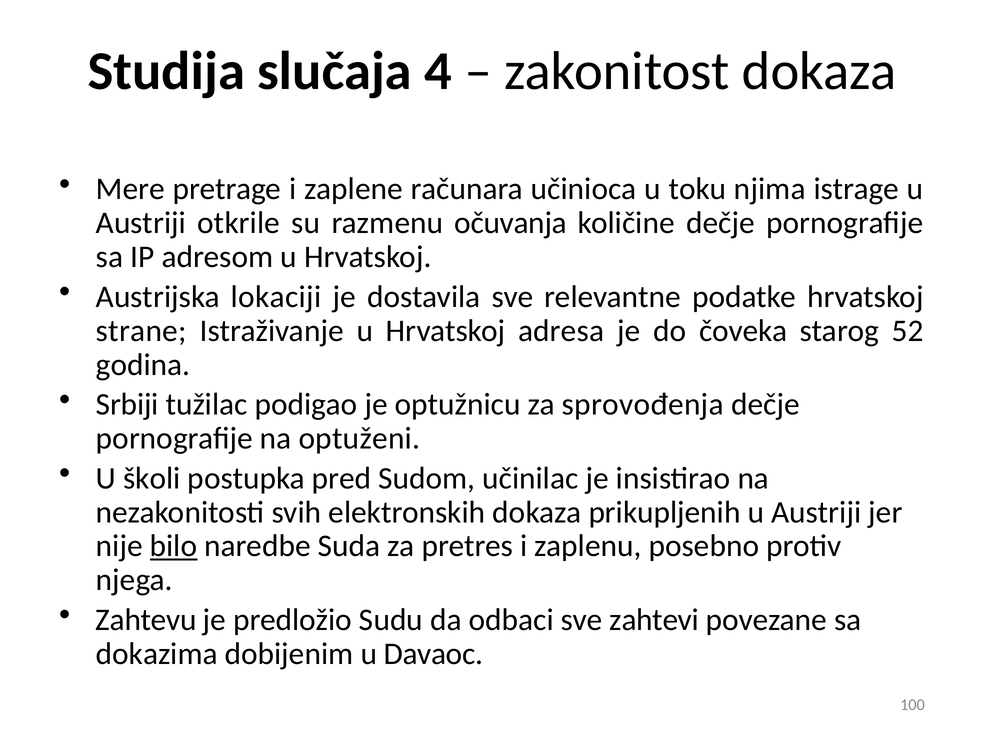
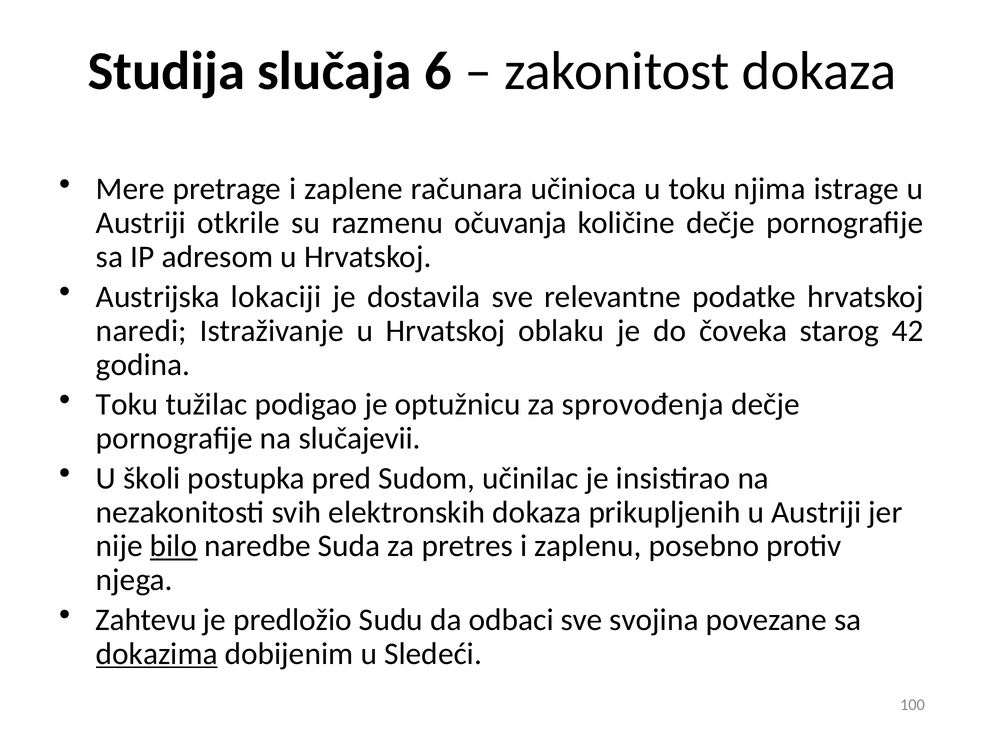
4: 4 -> 6
strane: strane -> naredi
adresa: adresa -> oblaku
52: 52 -> 42
Srbiji at (127, 404): Srbiji -> Toku
optuženi: optuženi -> slučajevii
zahtevi: zahtevi -> svojina
dokazima underline: none -> present
Davaoc: Davaoc -> Sledeći
